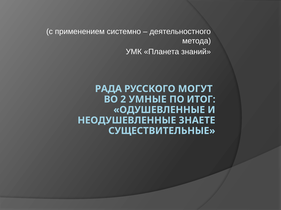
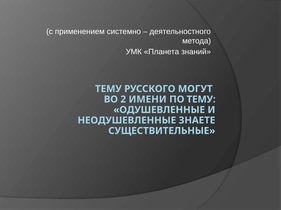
РАДА at (108, 89): РАДА -> ТЕМУ
УМНЫЕ: УМНЫЕ -> ИМЕНИ
ПО ИТОГ: ИТОГ -> ТЕМУ
